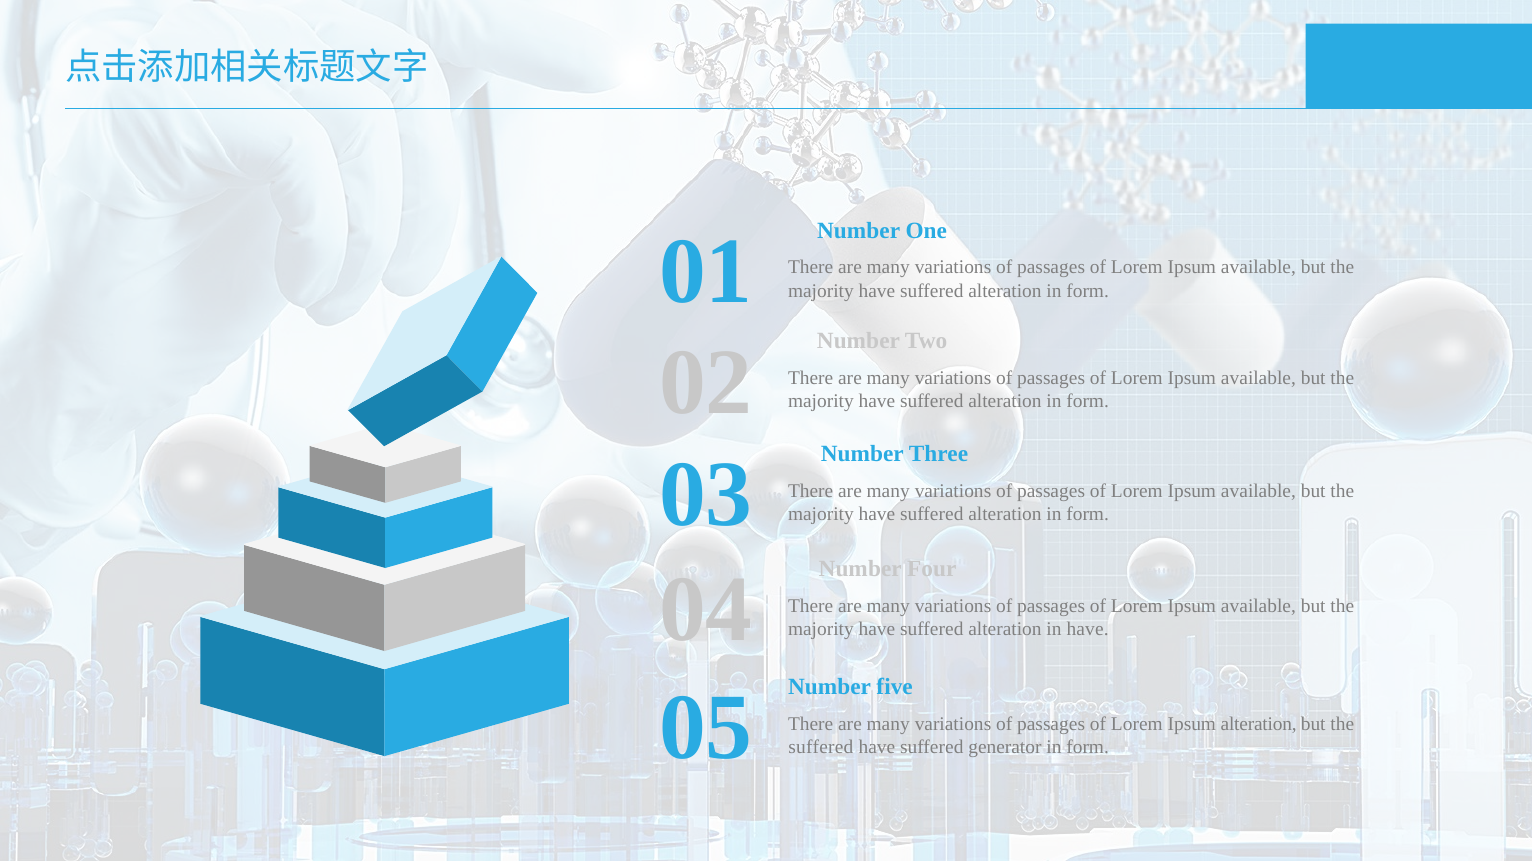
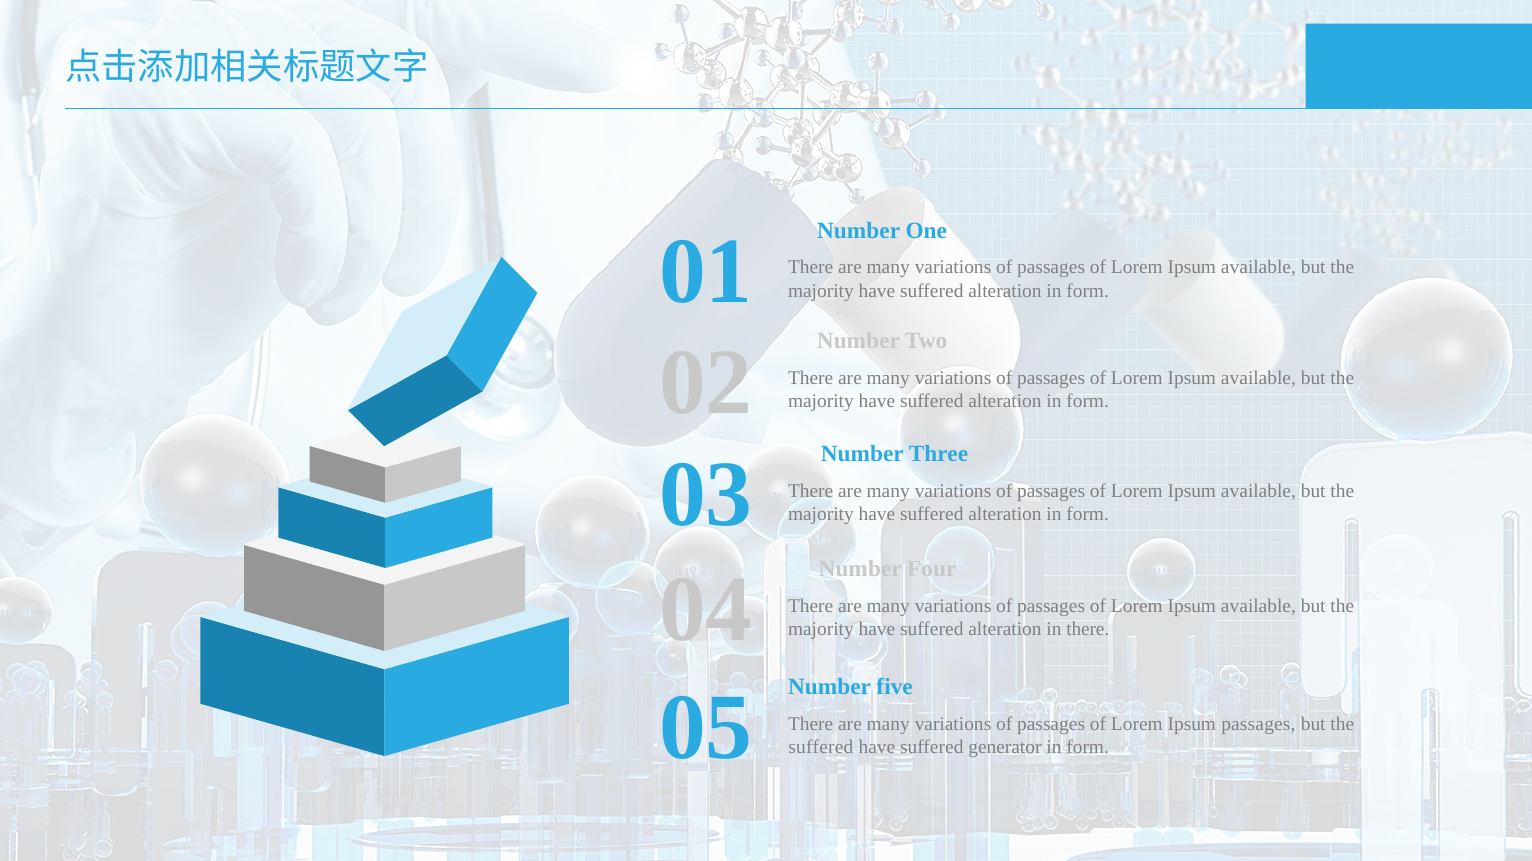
in have: have -> there
Ipsum alteration: alteration -> passages
